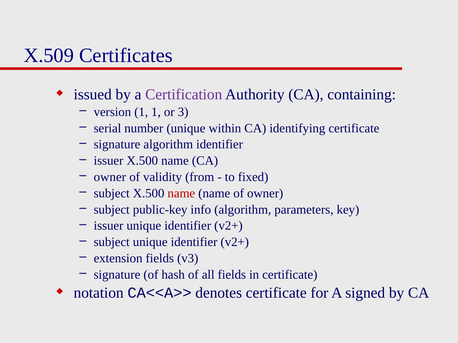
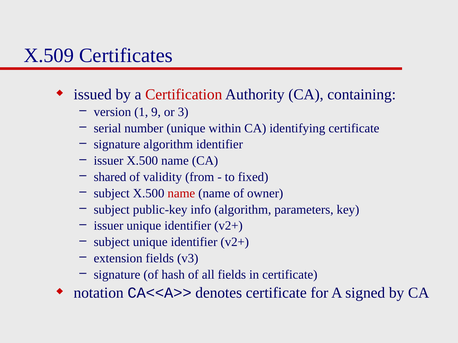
Certification colour: purple -> red
1 1: 1 -> 9
owner at (110, 177): owner -> shared
